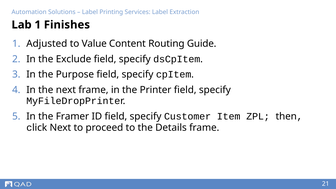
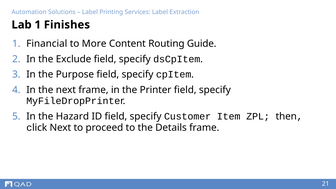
Adjusted: Adjusted -> Financial
Value: Value -> More
Framer: Framer -> Hazard
